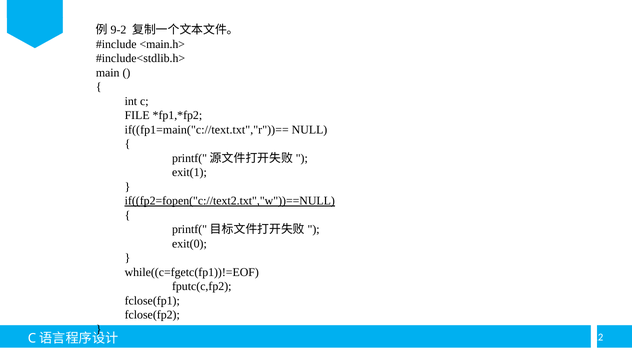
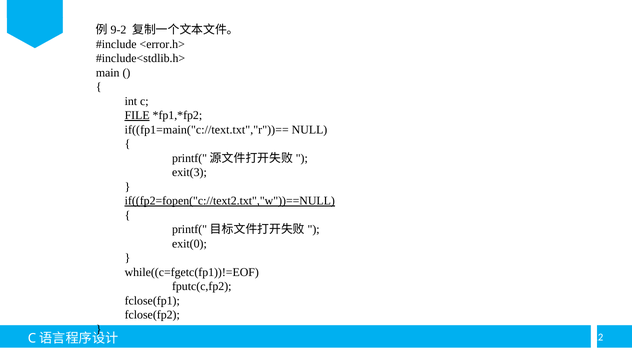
<main.h>: <main.h> -> <error.h>
FILE underline: none -> present
exit(1: exit(1 -> exit(3
